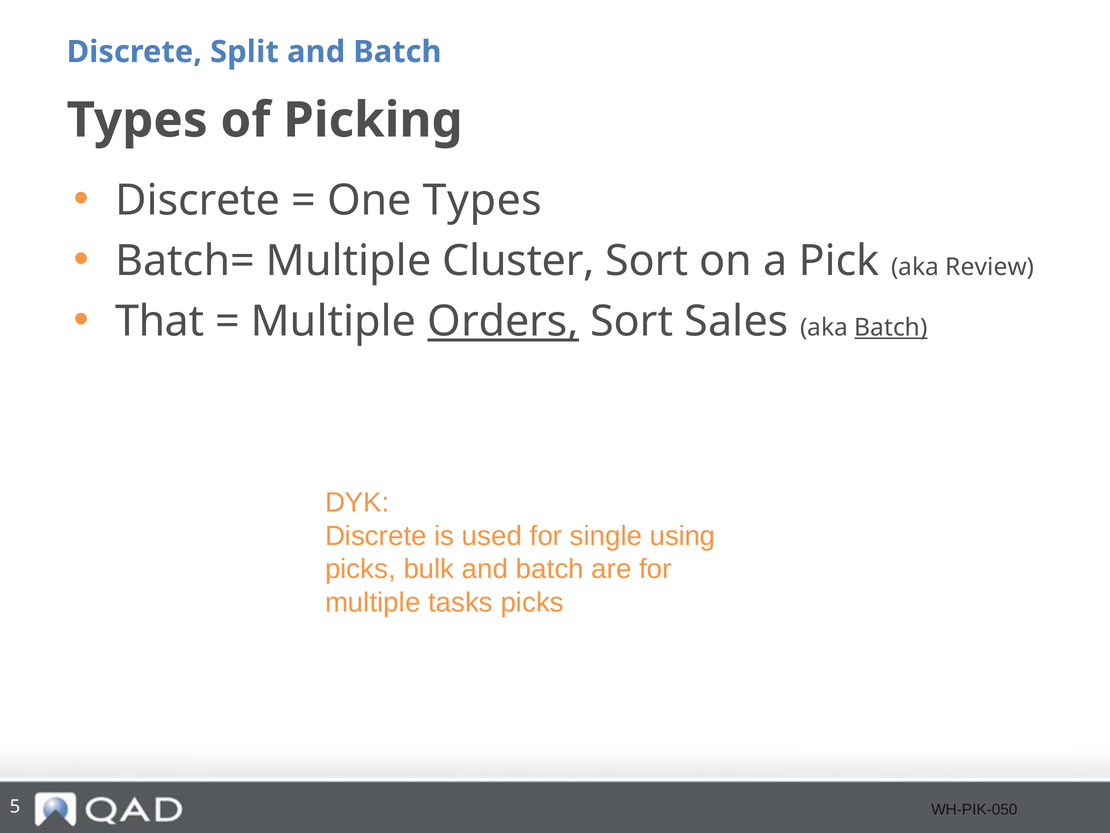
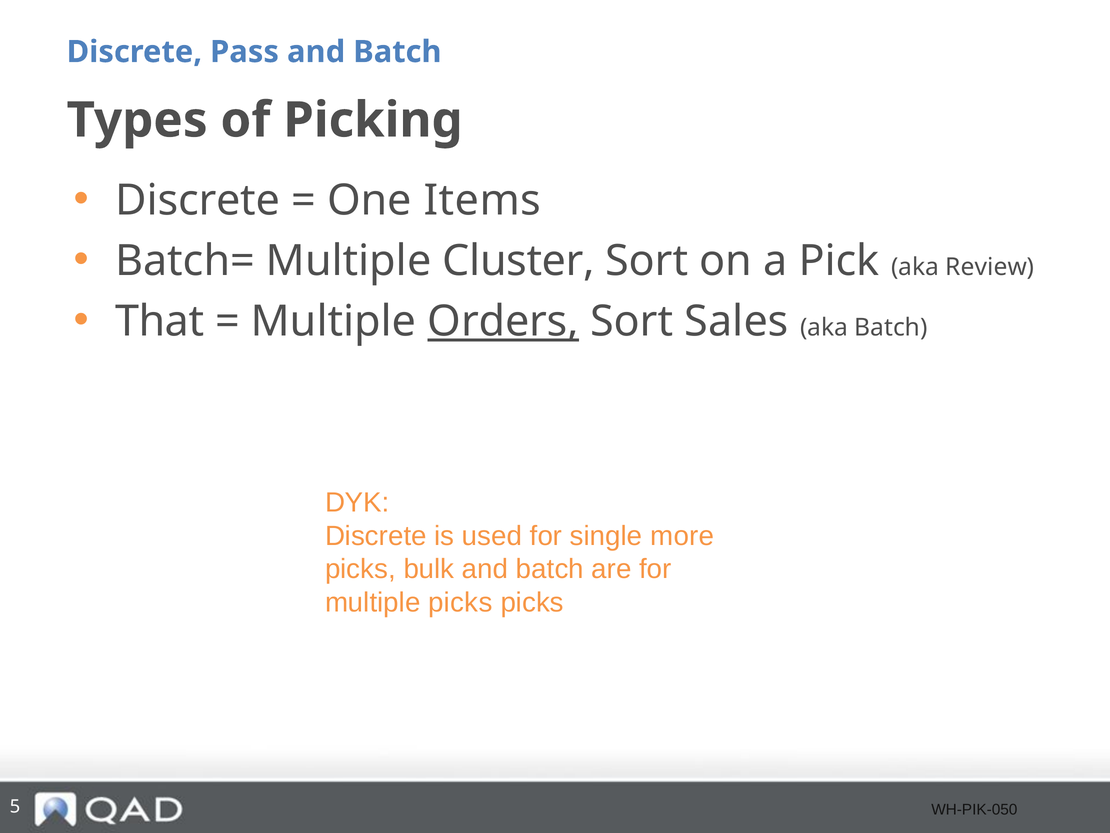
Split: Split -> Pass
One Types: Types -> Items
Batch at (891, 327) underline: present -> none
using: using -> more
multiple tasks: tasks -> picks
